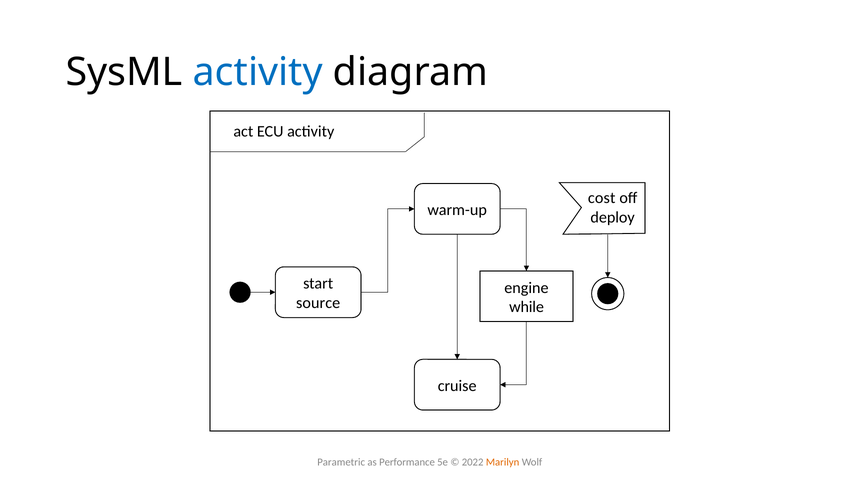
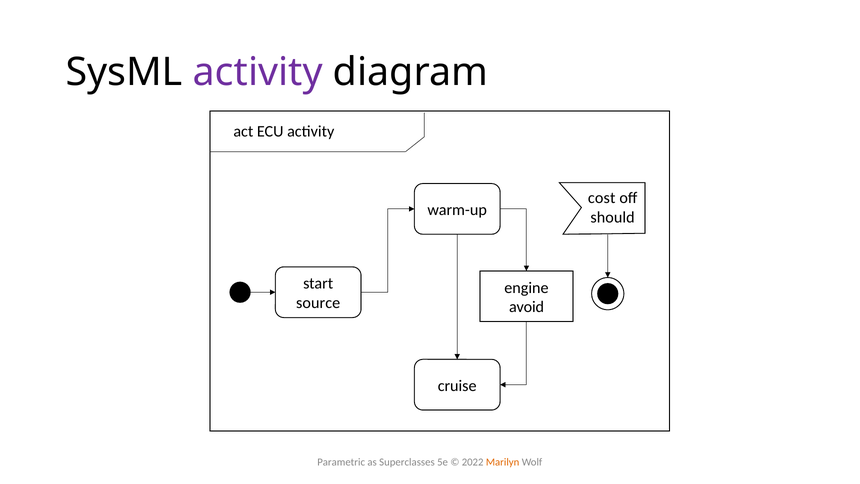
activity at (258, 72) colour: blue -> purple
deploy: deploy -> should
while: while -> avoid
Performance: Performance -> Superclasses
